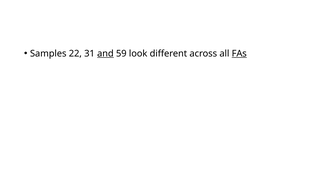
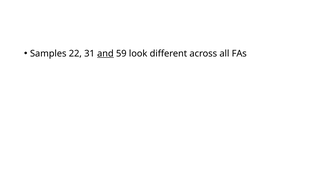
FAs underline: present -> none
